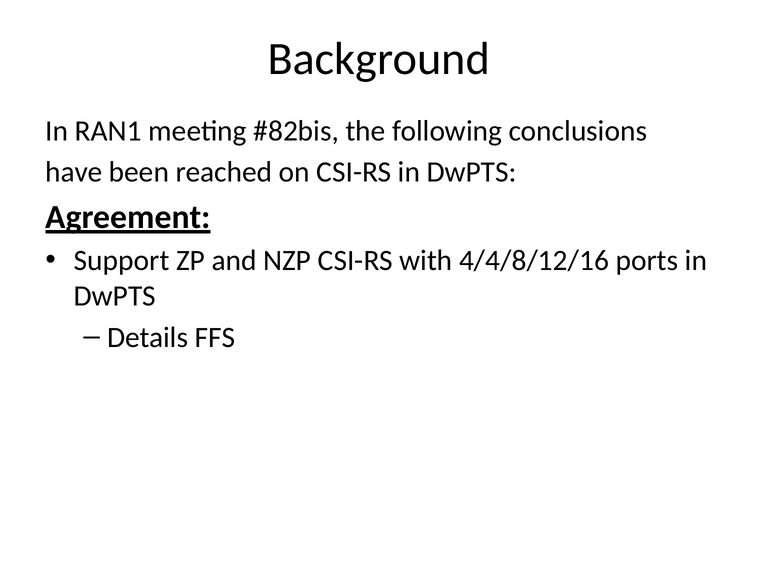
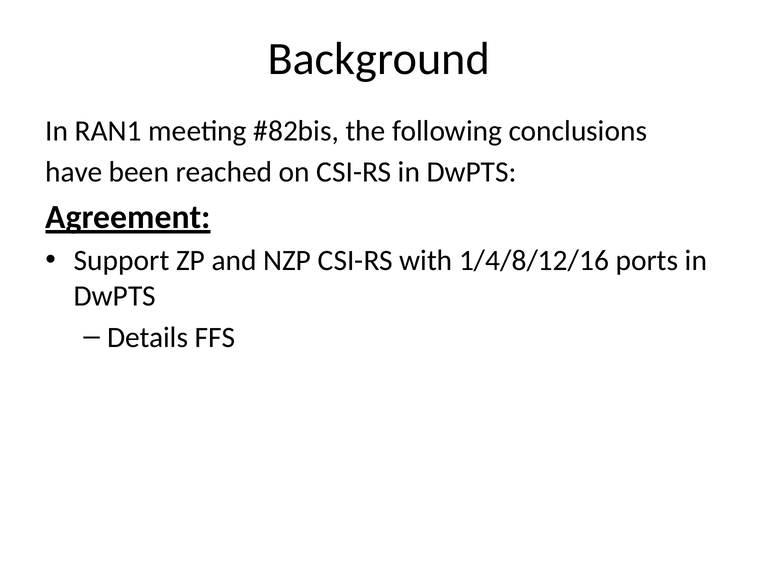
4/4/8/12/16: 4/4/8/12/16 -> 1/4/8/12/16
